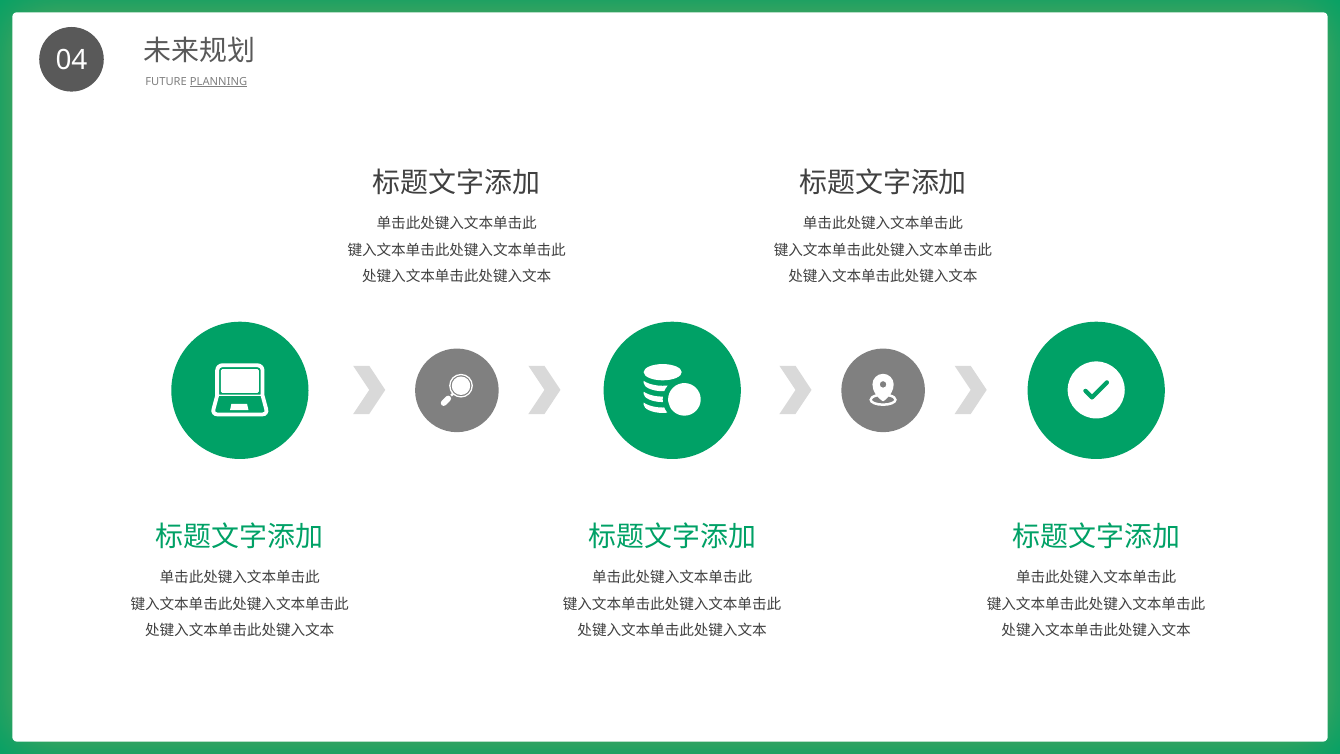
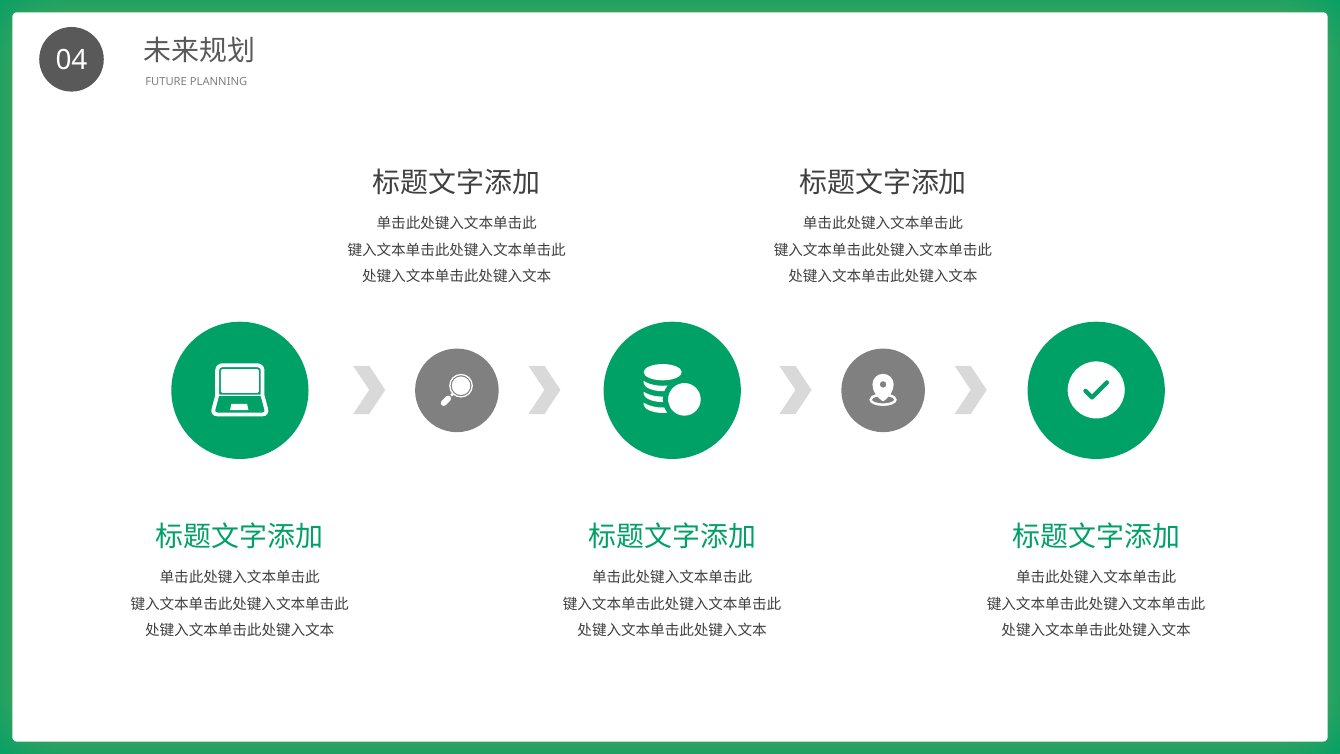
PLANNING underline: present -> none
